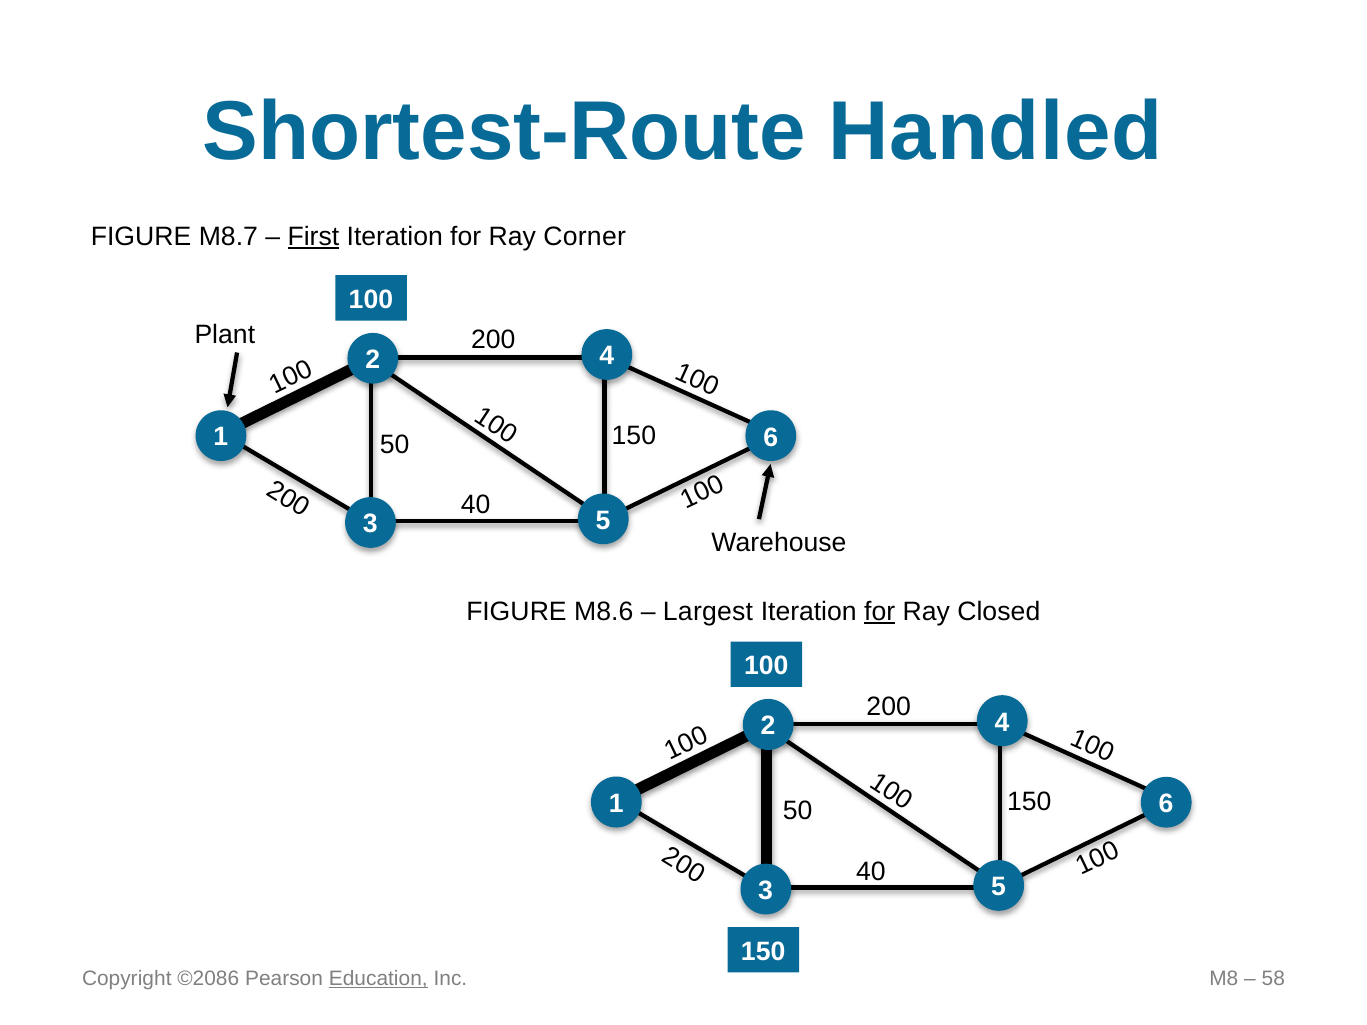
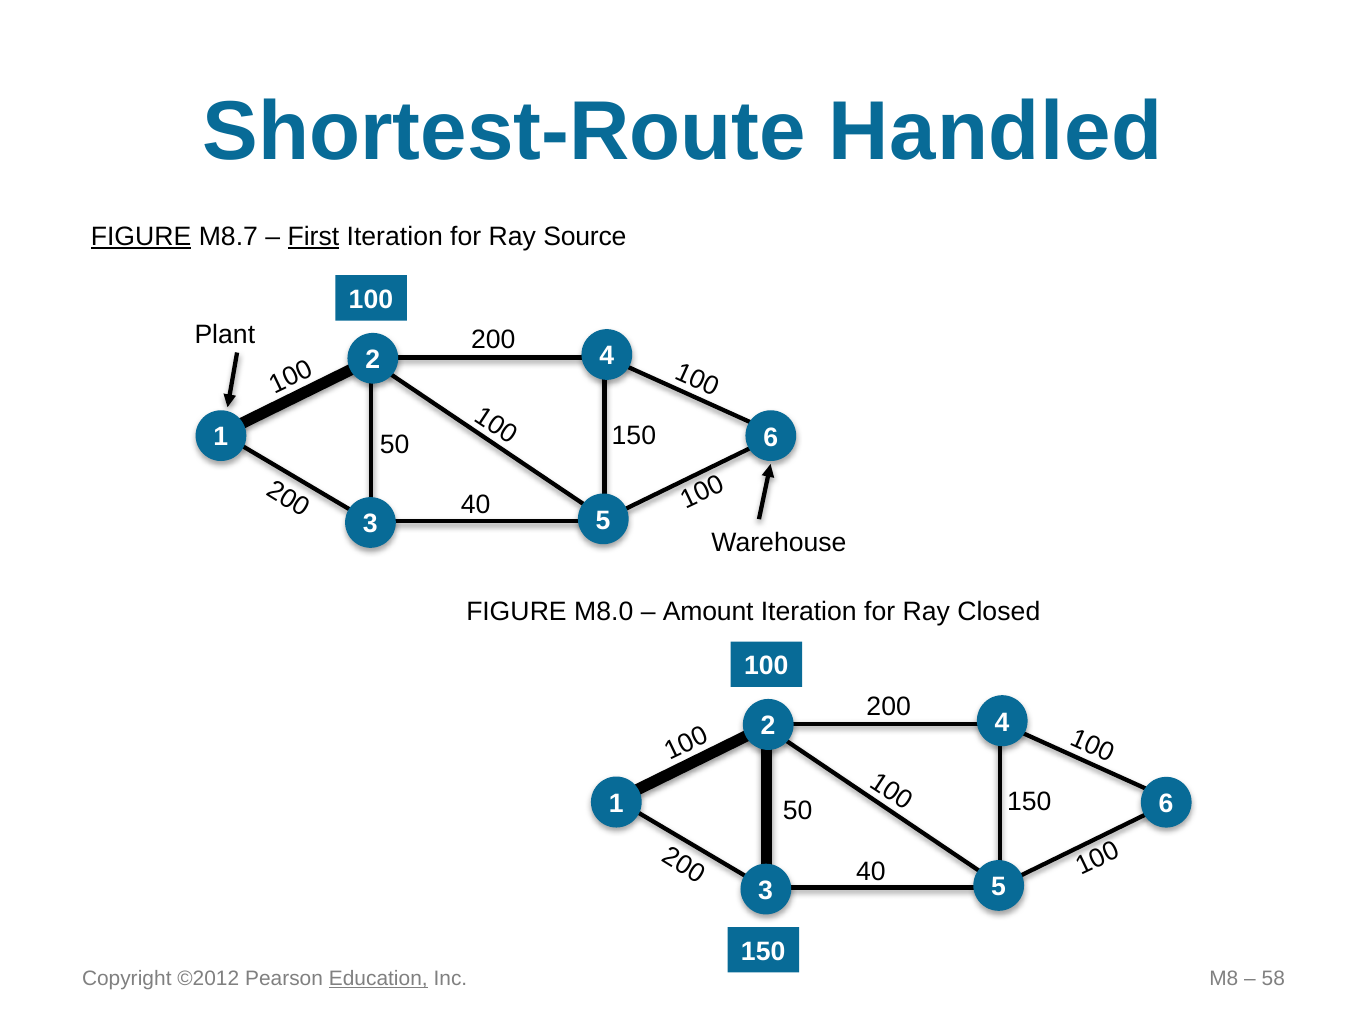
FIGURE at (141, 236) underline: none -> present
Corner: Corner -> Source
M8.6: M8.6 -> M8.0
Largest: Largest -> Amount
for at (880, 612) underline: present -> none
©2086: ©2086 -> ©2012
